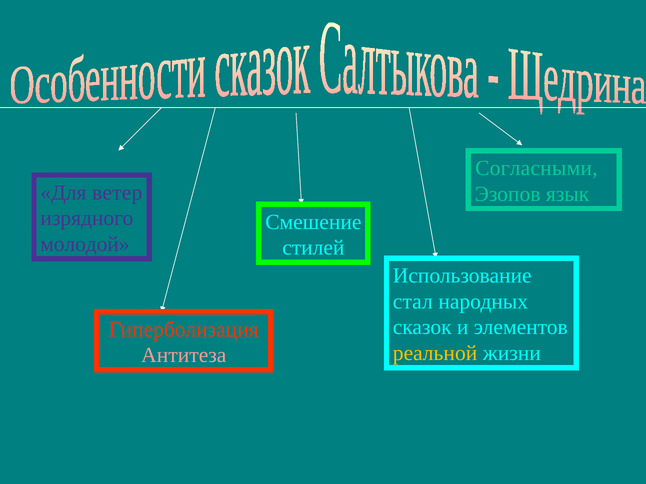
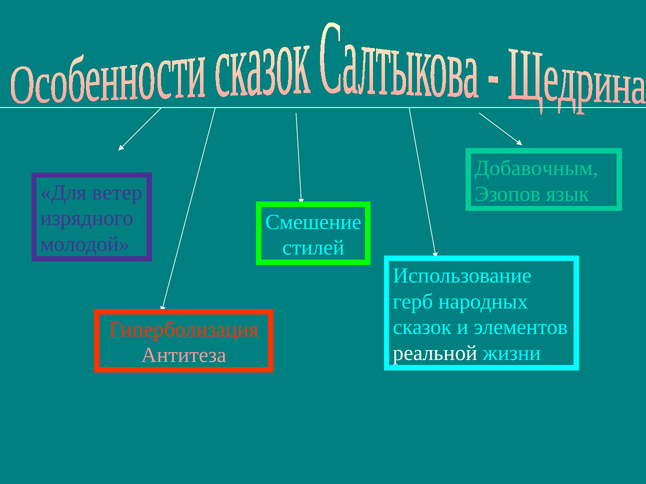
Согласными: Согласными -> Добавочным
стал: стал -> герб
реальной colour: yellow -> white
